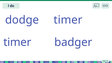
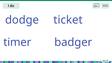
dodge timer: timer -> ticket
